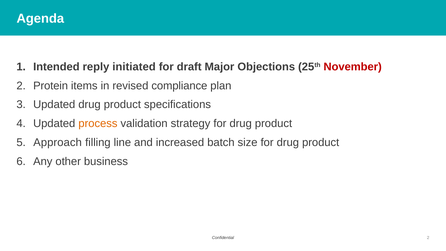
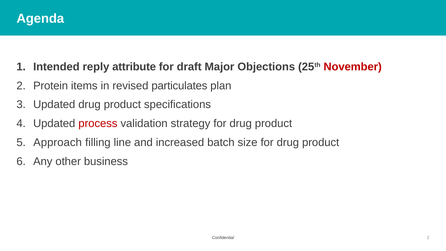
initiated: initiated -> attribute
compliance: compliance -> particulates
process colour: orange -> red
